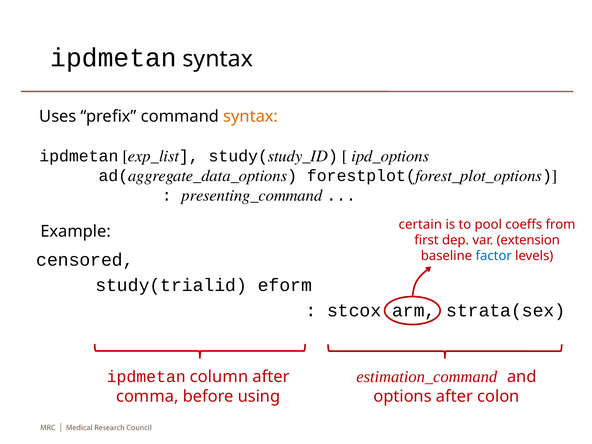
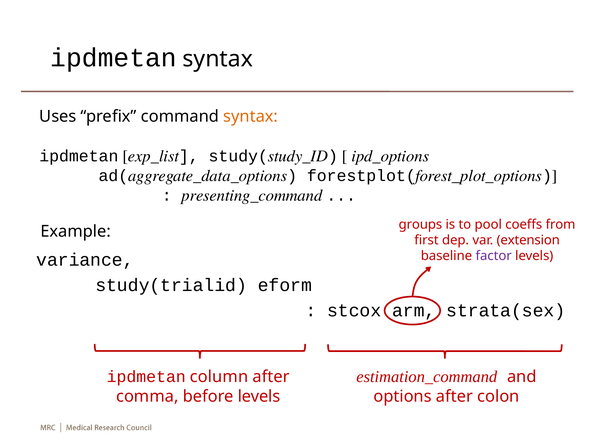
certain: certain -> groups
factor colour: blue -> purple
censored: censored -> variance
before using: using -> levels
